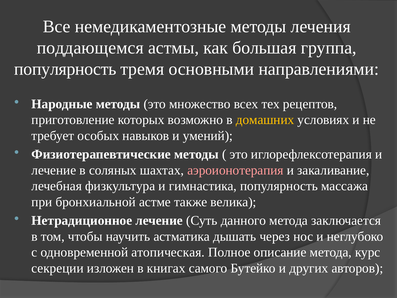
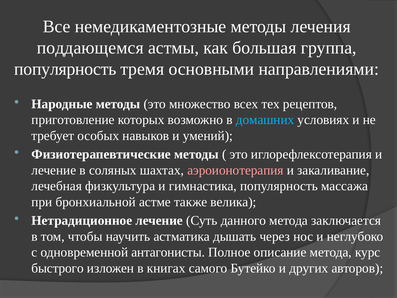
домашних colour: yellow -> light blue
атопическая: атопическая -> антагонисты
секреции: секреции -> быстрого
